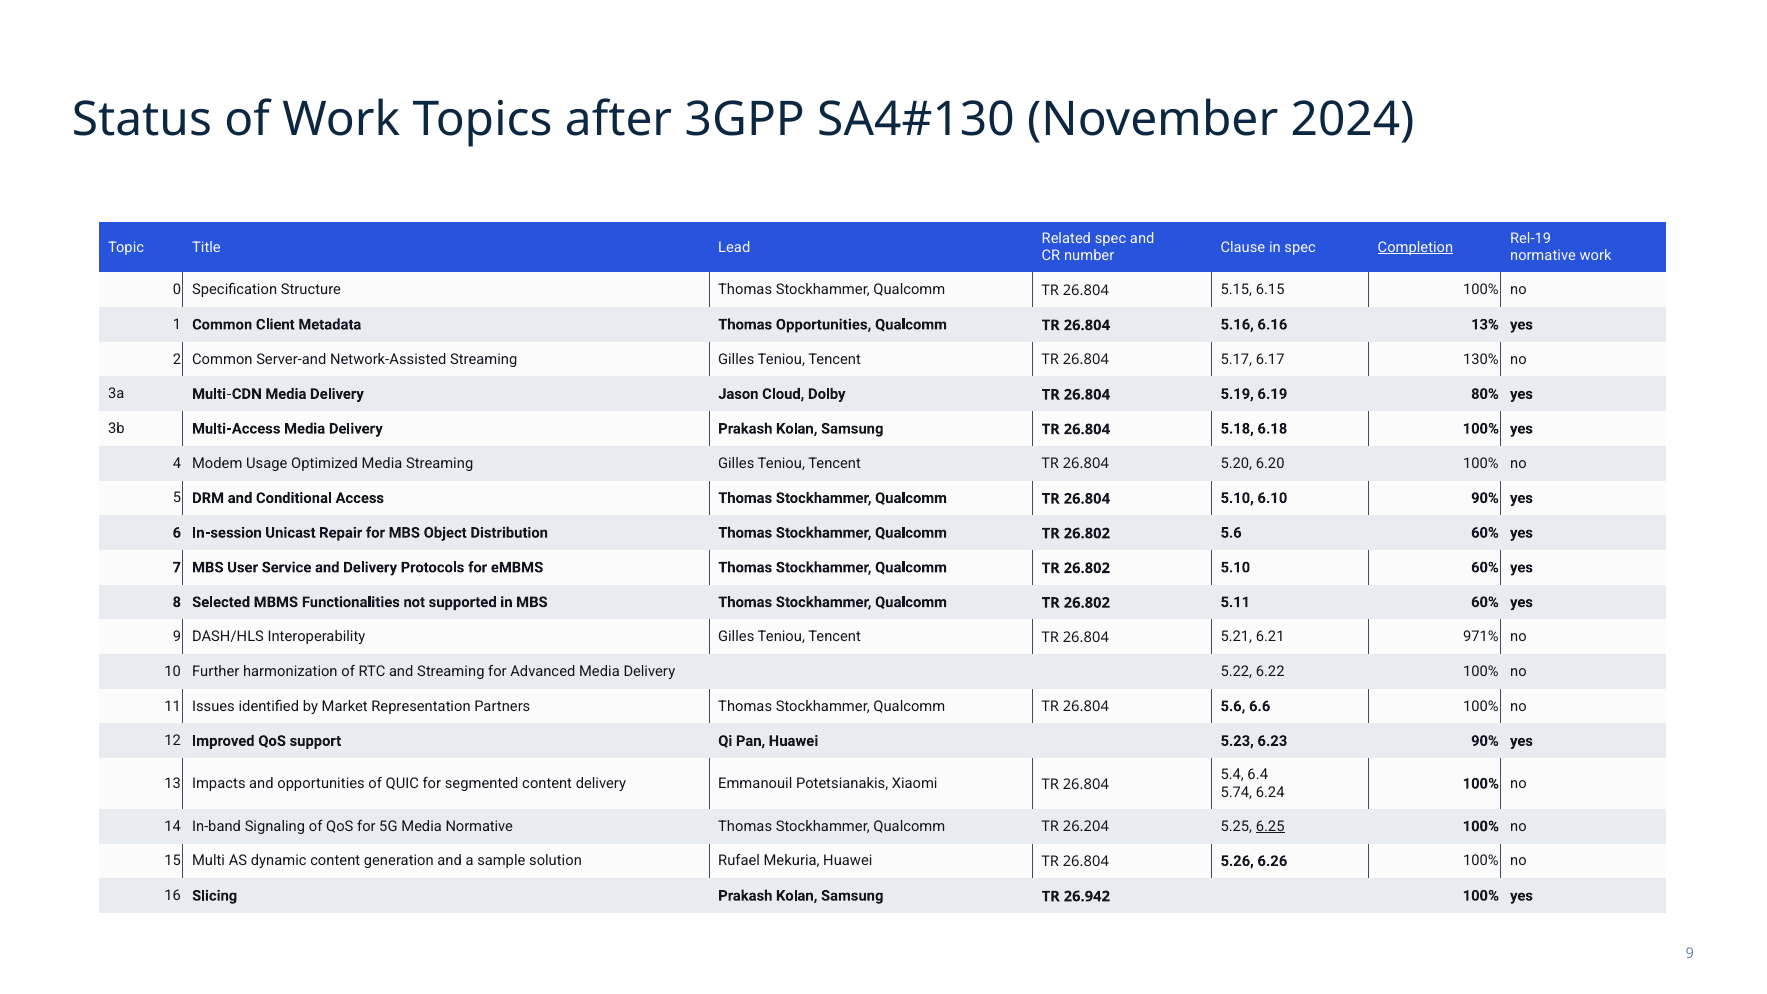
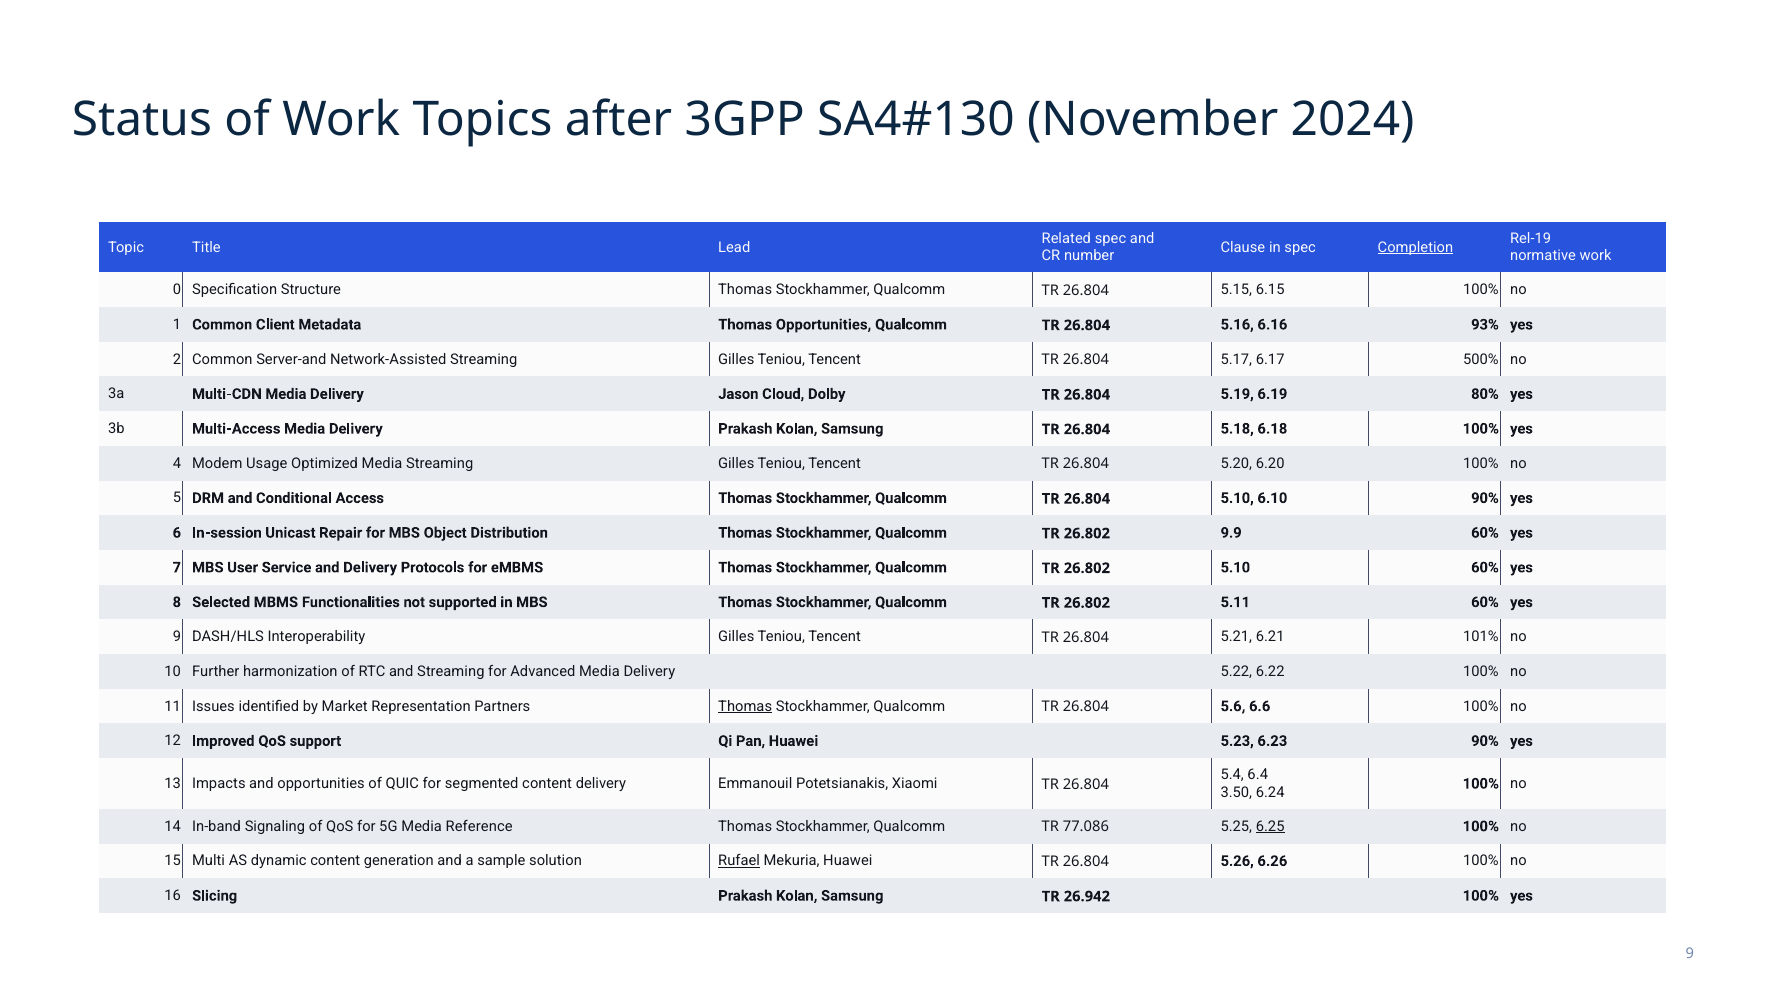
13%: 13% -> 93%
130%: 130% -> 500%
26.802 5.6: 5.6 -> 9.9
971%: 971% -> 101%
Thomas at (745, 706) underline: none -> present
5.74: 5.74 -> 3.50
Media Normative: Normative -> Reference
26.204: 26.204 -> 77.086
Rufael underline: none -> present
